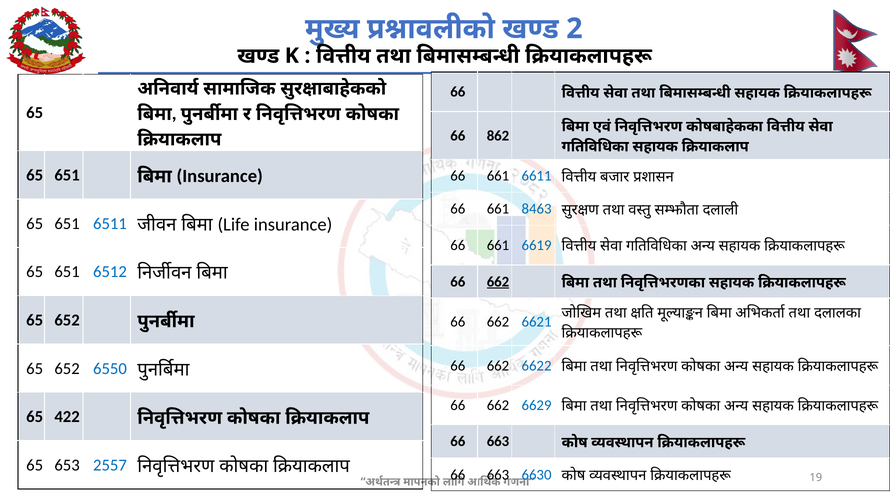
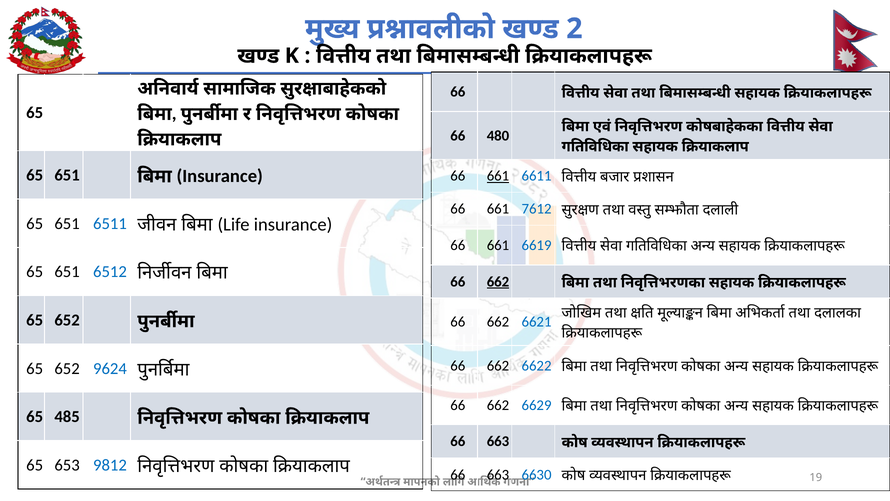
862: 862 -> 480
661 at (498, 176) underline: none -> present
8463: 8463 -> 7612
6550: 6550 -> 9624
422: 422 -> 485
2557: 2557 -> 9812
